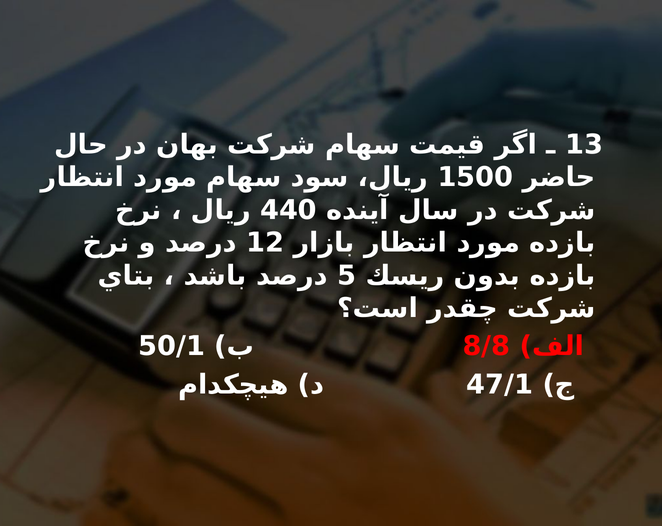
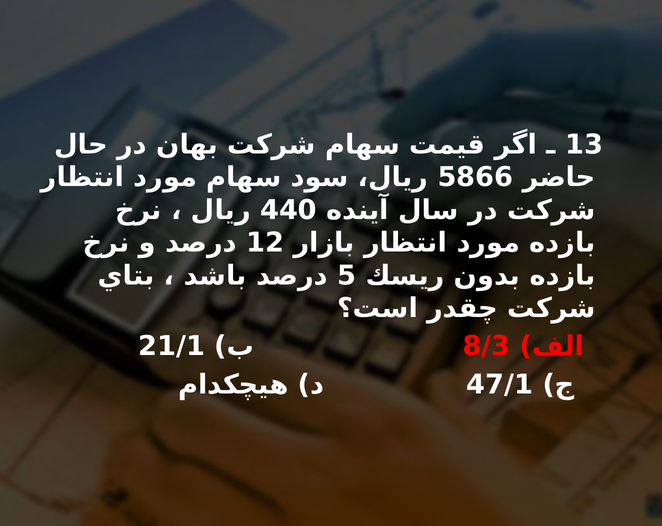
1500: 1500 -> 5866
50/1: 50/1 -> 21/1
8/8: 8/8 -> 8/3
